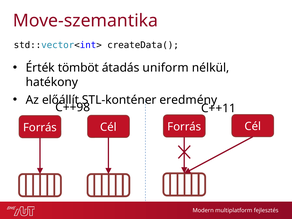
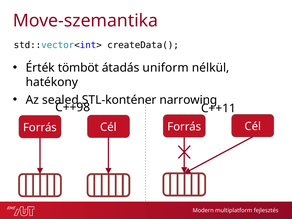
előállít: előállít -> sealed
eredmény: eredmény -> narrowing
